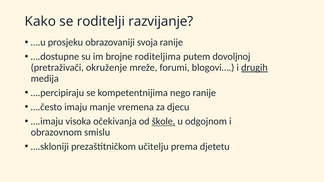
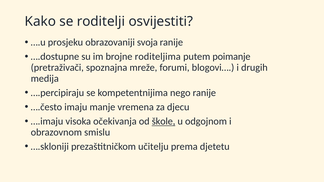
razvijanje: razvijanje -> osvijestiti
dovoljnoj: dovoljnoj -> poimanje
okruženje: okruženje -> spoznajna
drugih underline: present -> none
